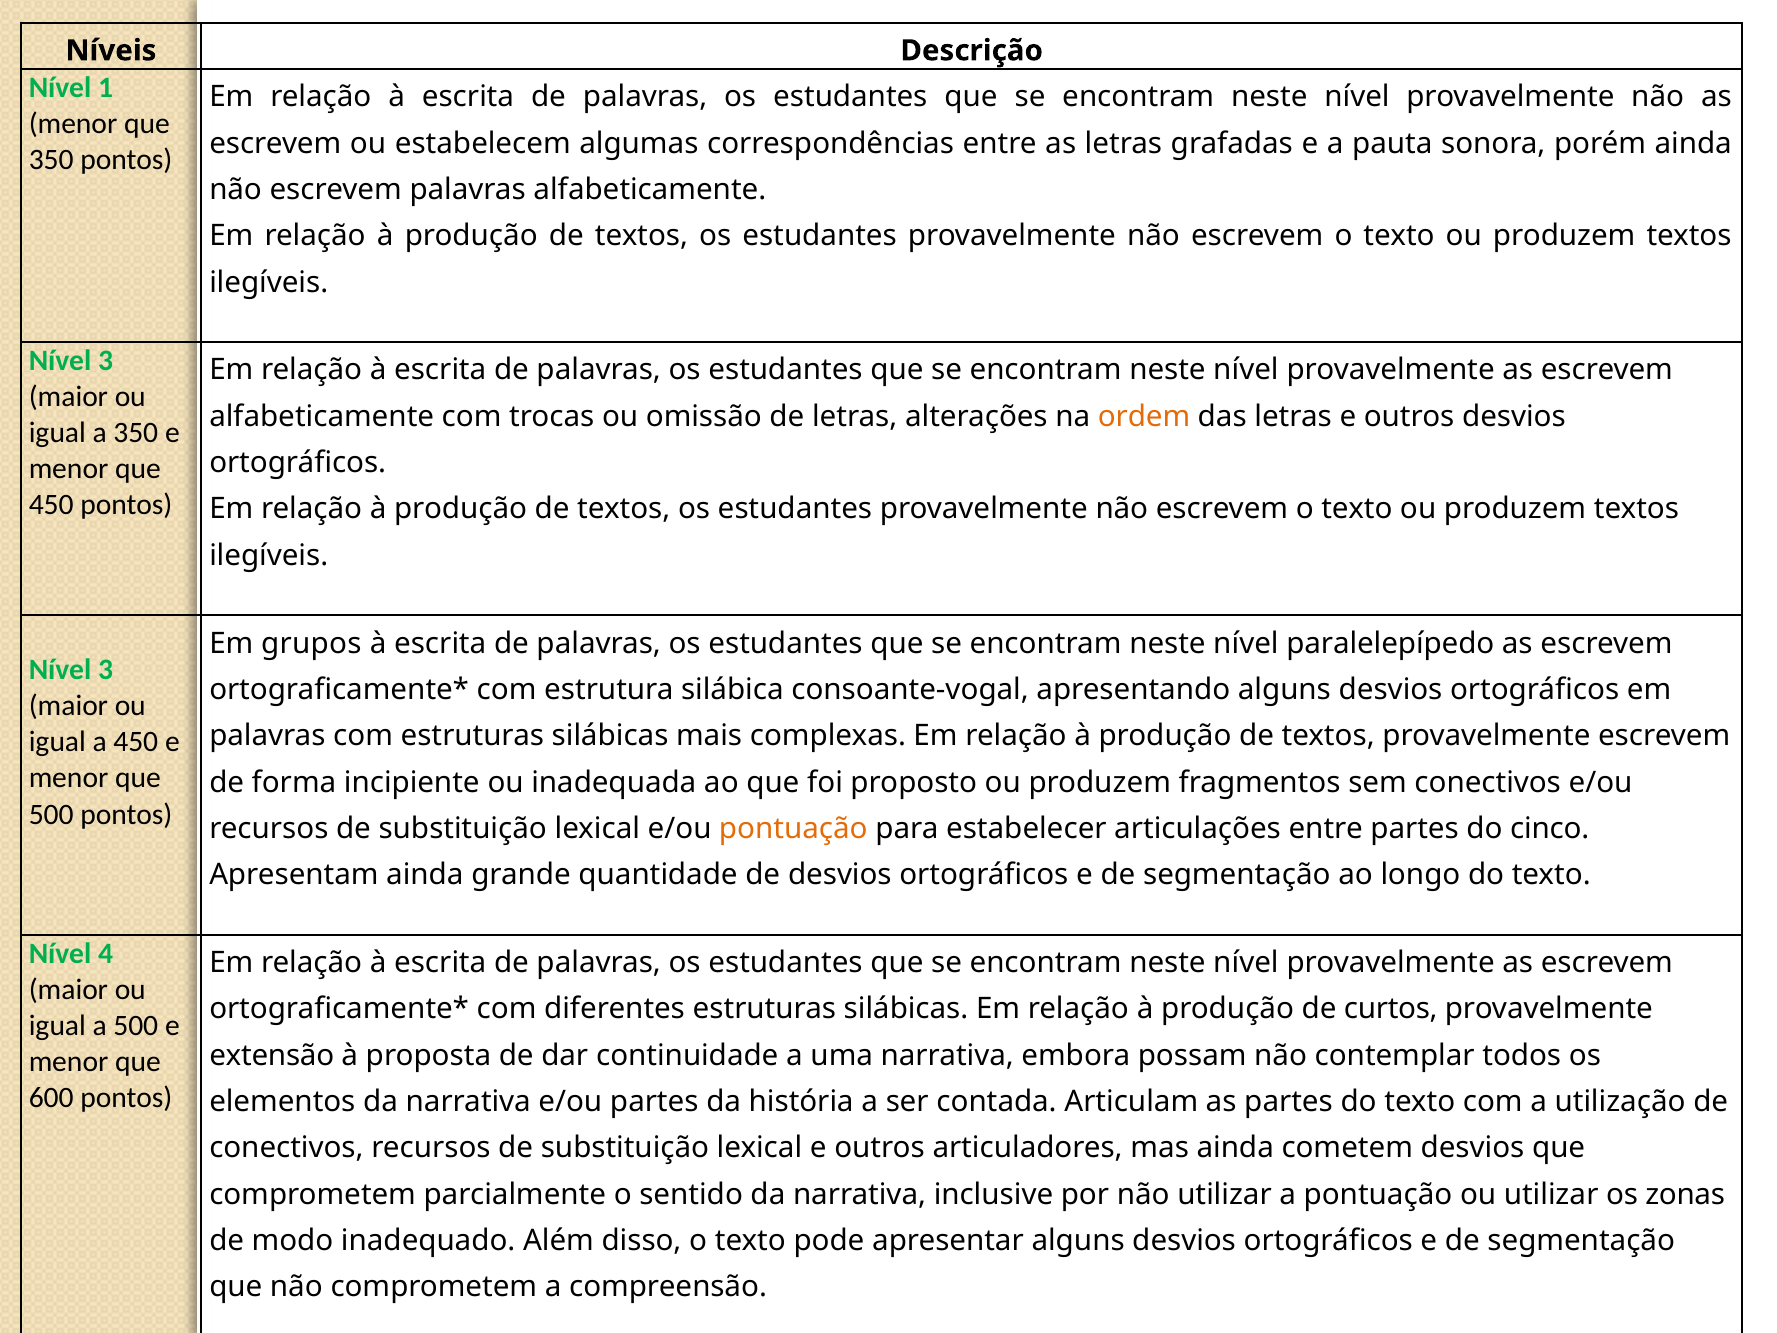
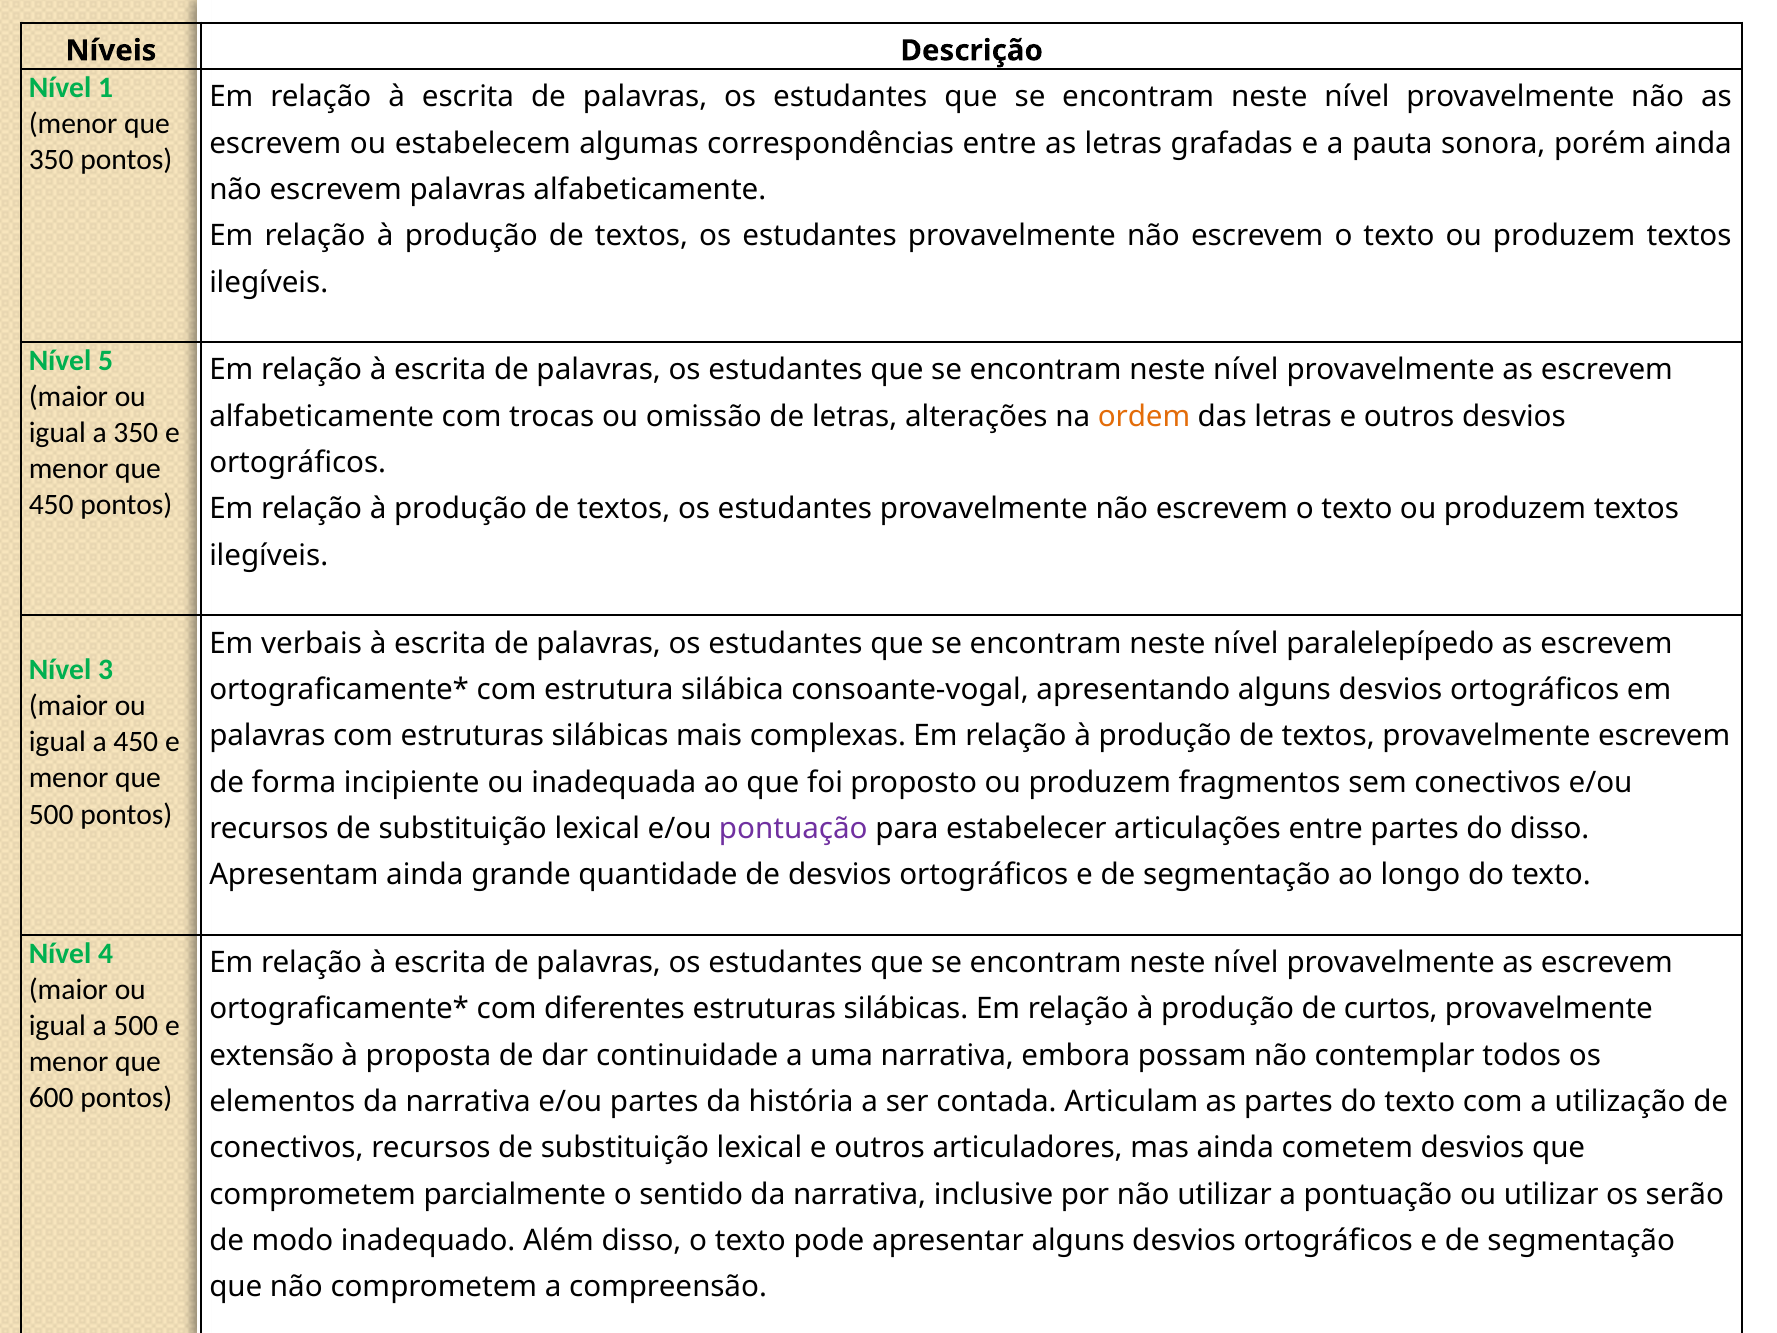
3 at (106, 361): 3 -> 5
grupos: grupos -> verbais
pontuação at (793, 829) colour: orange -> purple
do cinco: cinco -> disso
zonas: zonas -> serão
